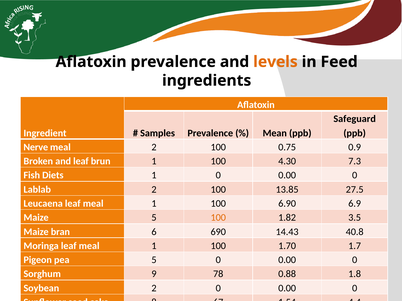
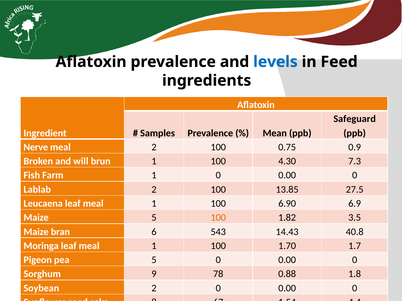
levels colour: orange -> blue
and leaf: leaf -> will
Diets: Diets -> Farm
690: 690 -> 543
